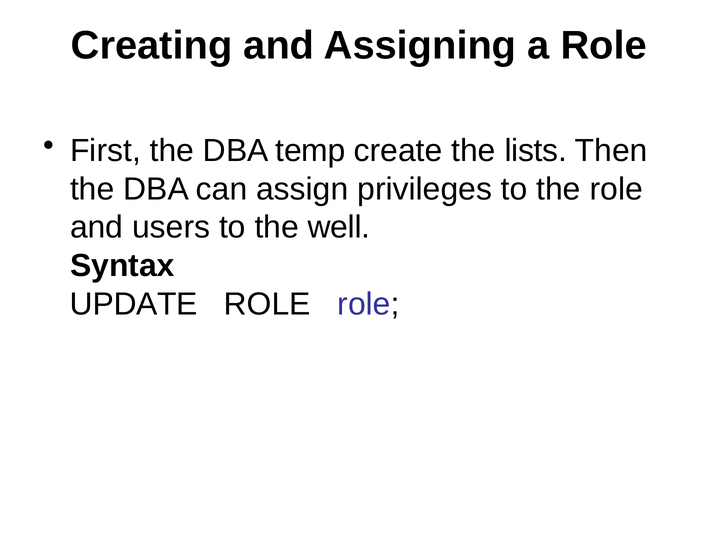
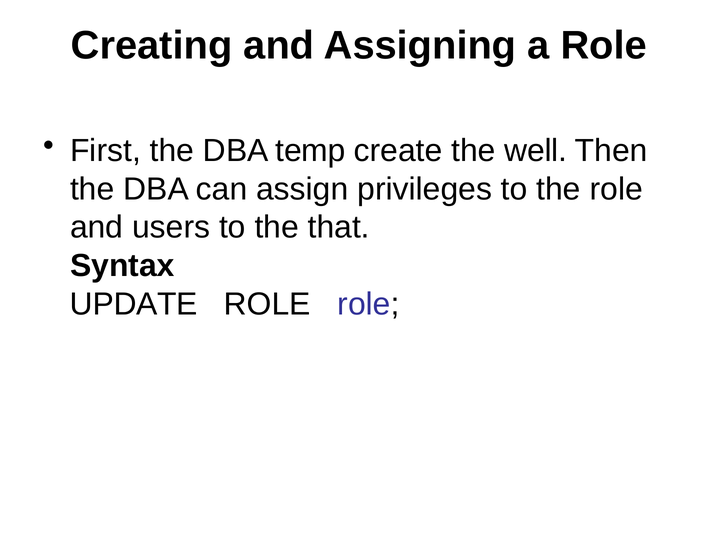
lists: lists -> well
well: well -> that
